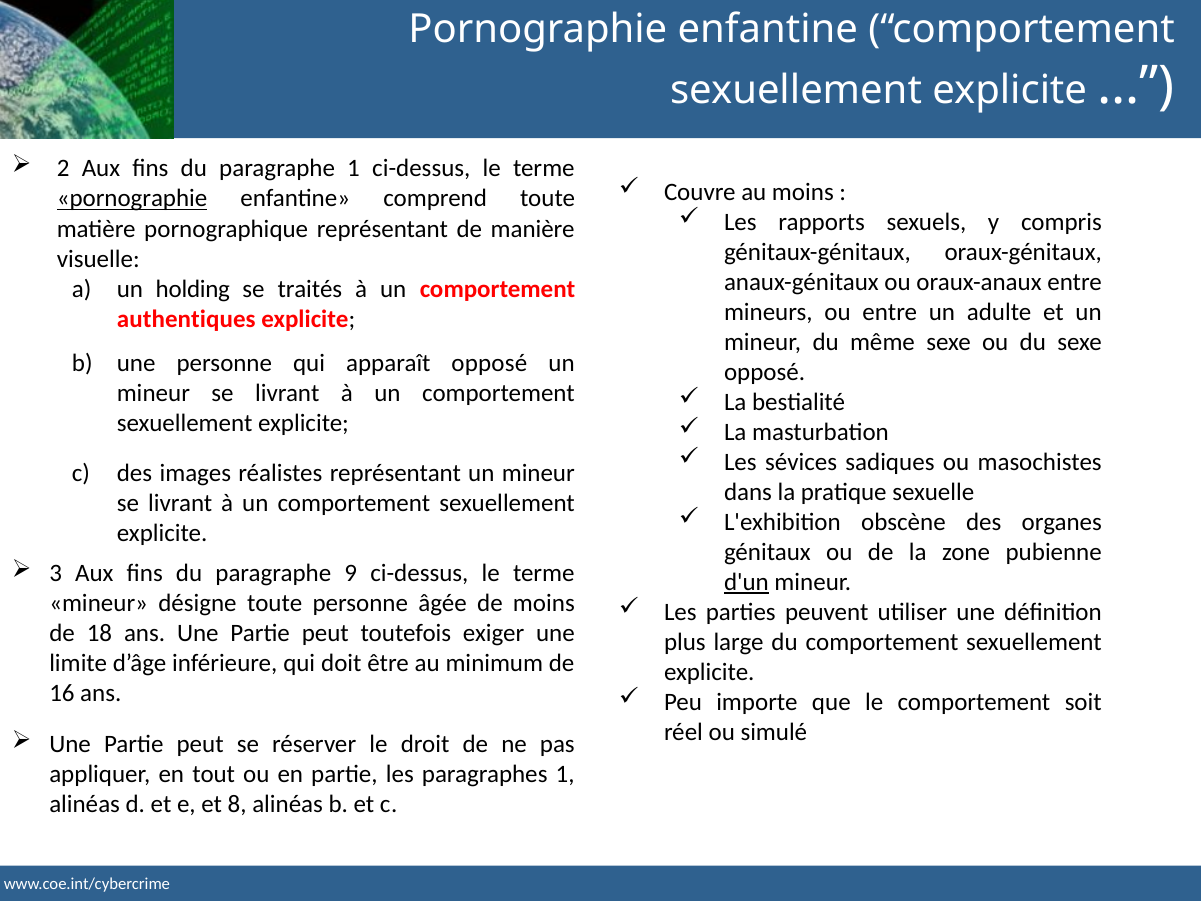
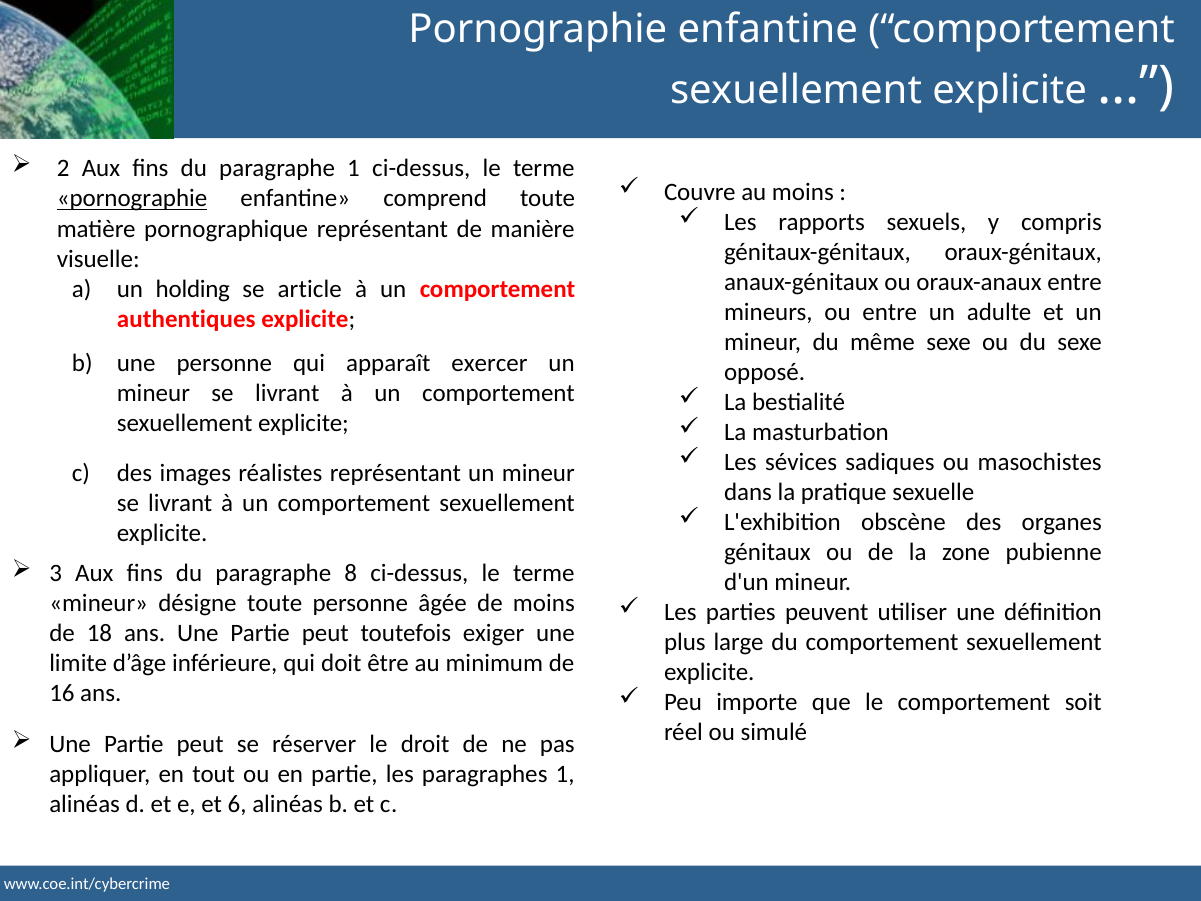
traités: traités -> article
apparaît opposé: opposé -> exercer
9: 9 -> 8
d'un underline: present -> none
8: 8 -> 6
